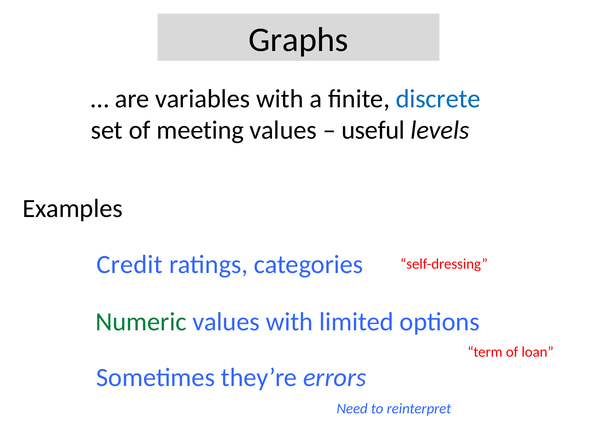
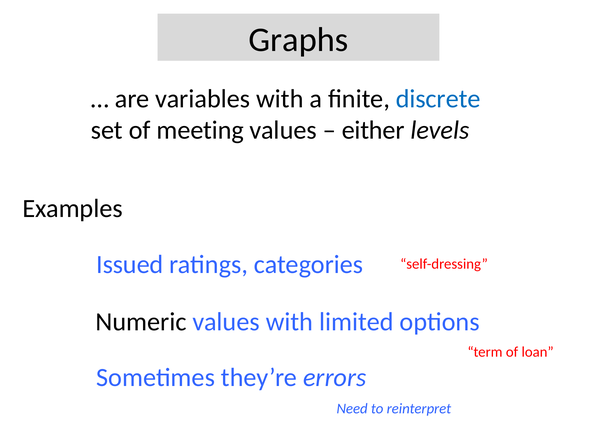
useful: useful -> either
Credit: Credit -> Issued
Numeric colour: green -> black
